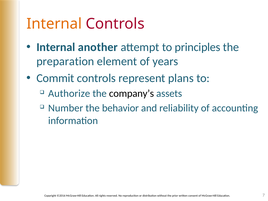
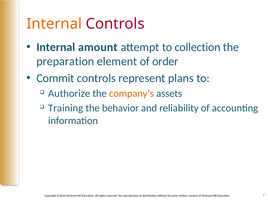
another: another -> amount
principles: principles -> collection
years: years -> order
company’s colour: black -> orange
Number: Number -> Training
